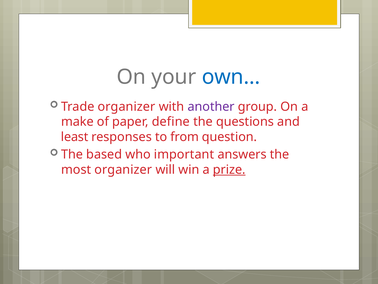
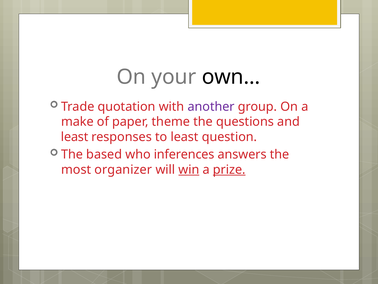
own… colour: blue -> black
Trade organizer: organizer -> quotation
define: define -> theme
to from: from -> least
important: important -> inferences
win underline: none -> present
